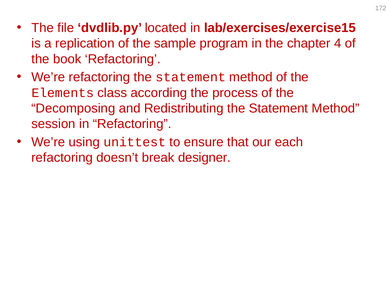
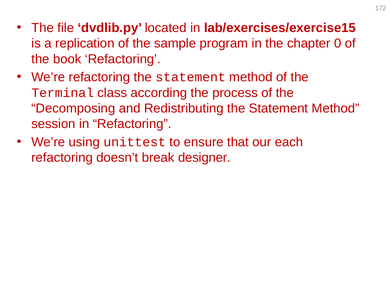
4: 4 -> 0
Elements: Elements -> Terminal
